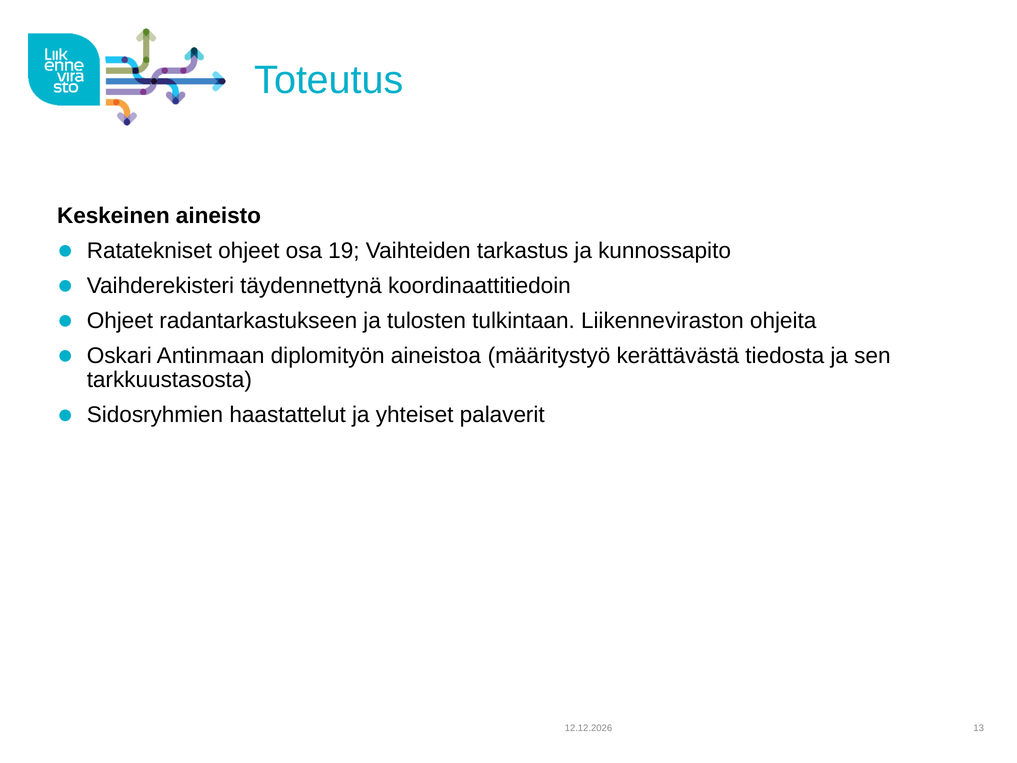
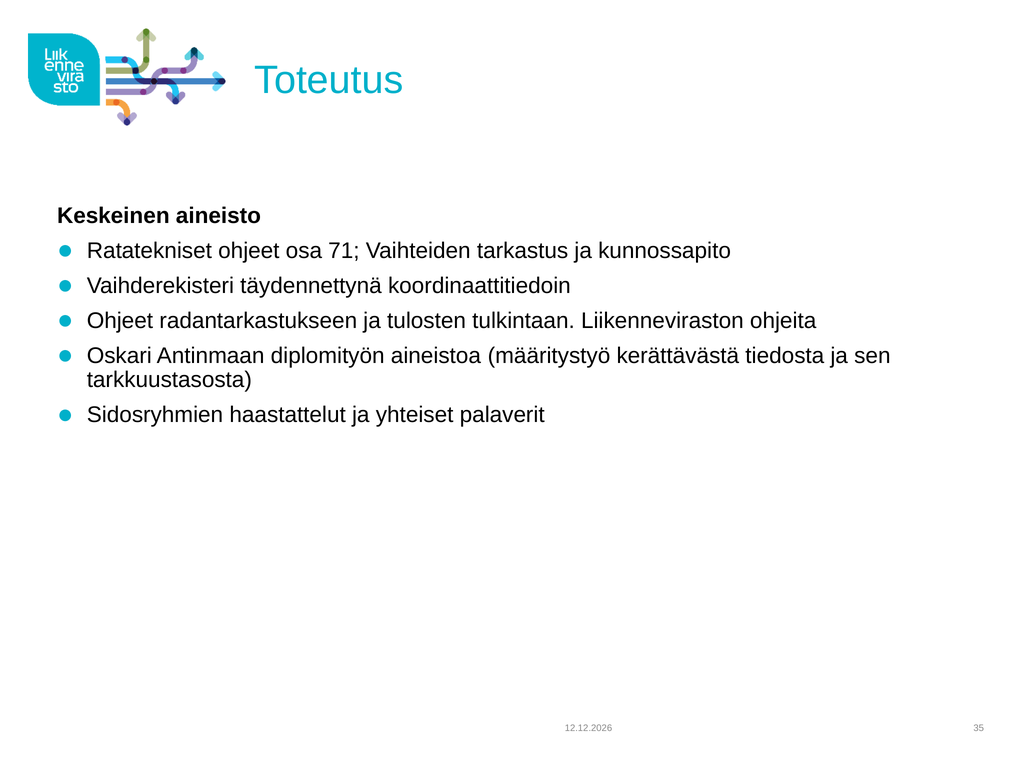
19: 19 -> 71
13: 13 -> 35
